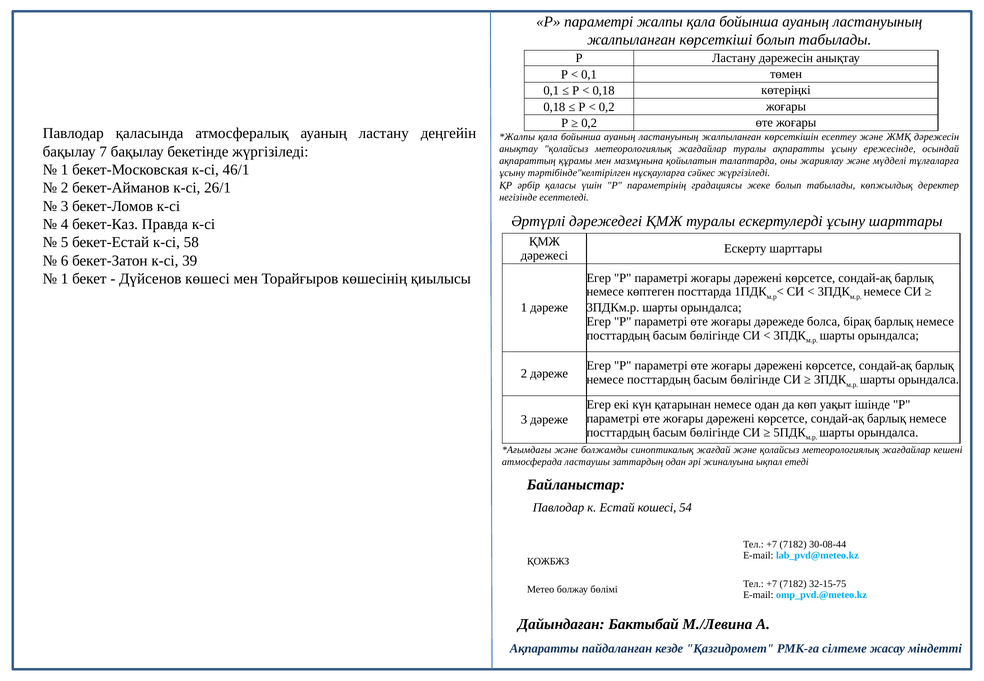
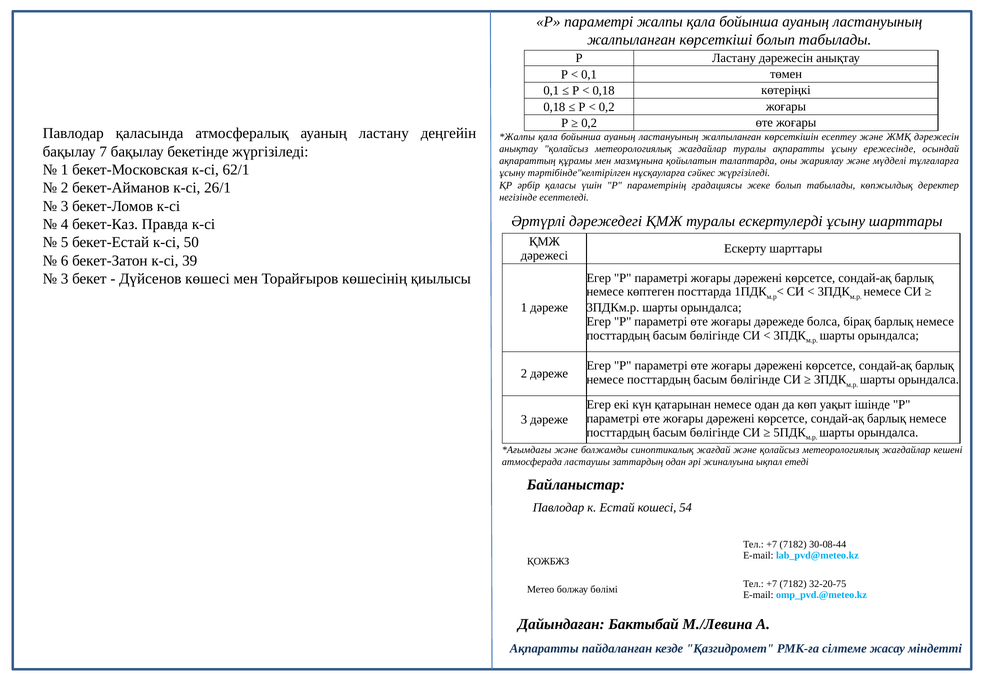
46/1: 46/1 -> 62/1
58: 58 -> 50
1 at (65, 279): 1 -> 3
32-15-75: 32-15-75 -> 32-20-75
